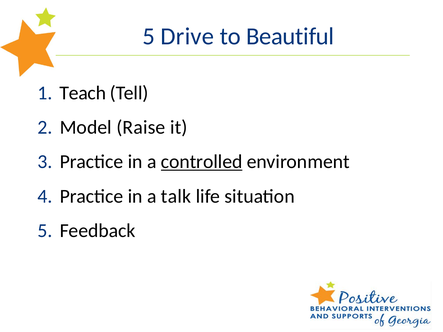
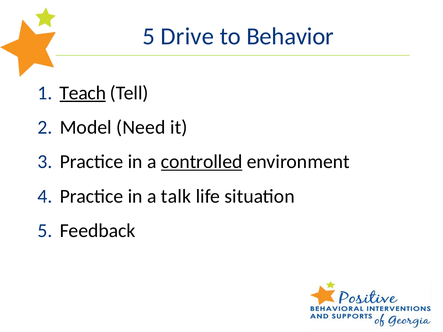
Beautiful: Beautiful -> Behavior
Teach underline: none -> present
Raise: Raise -> Need
